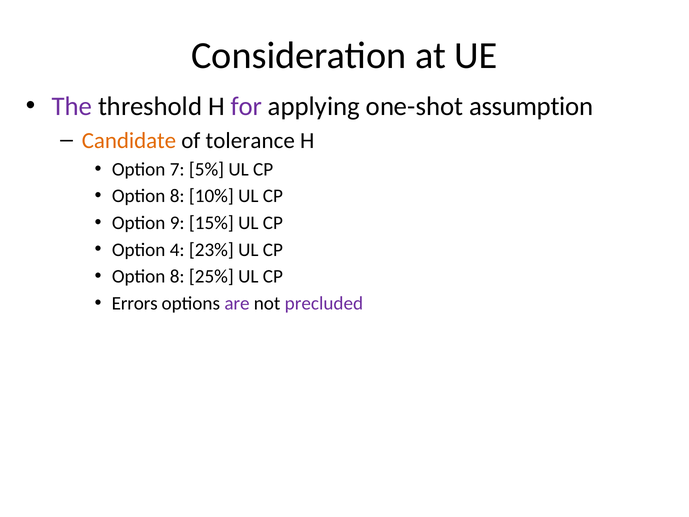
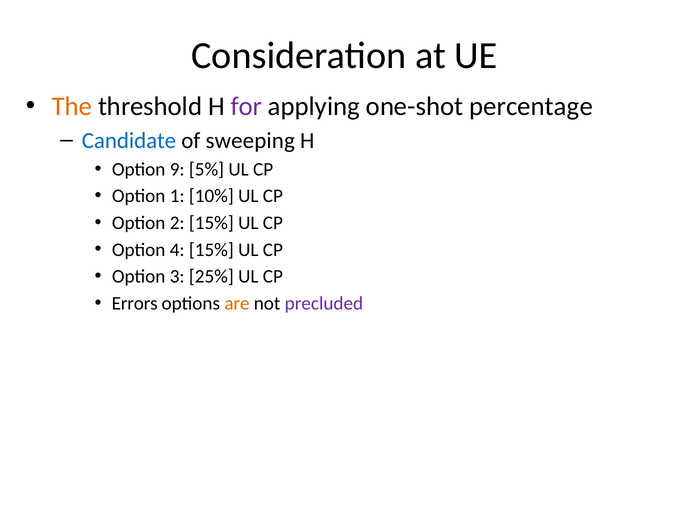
The colour: purple -> orange
assumption: assumption -> percentage
Candidate colour: orange -> blue
tolerance: tolerance -> sweeping
7: 7 -> 9
8 at (177, 196): 8 -> 1
9: 9 -> 2
4 23%: 23% -> 15%
8 at (177, 276): 8 -> 3
are colour: purple -> orange
